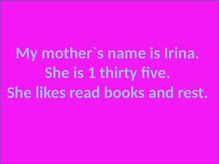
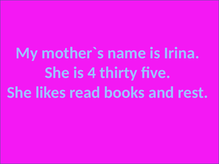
1: 1 -> 4
